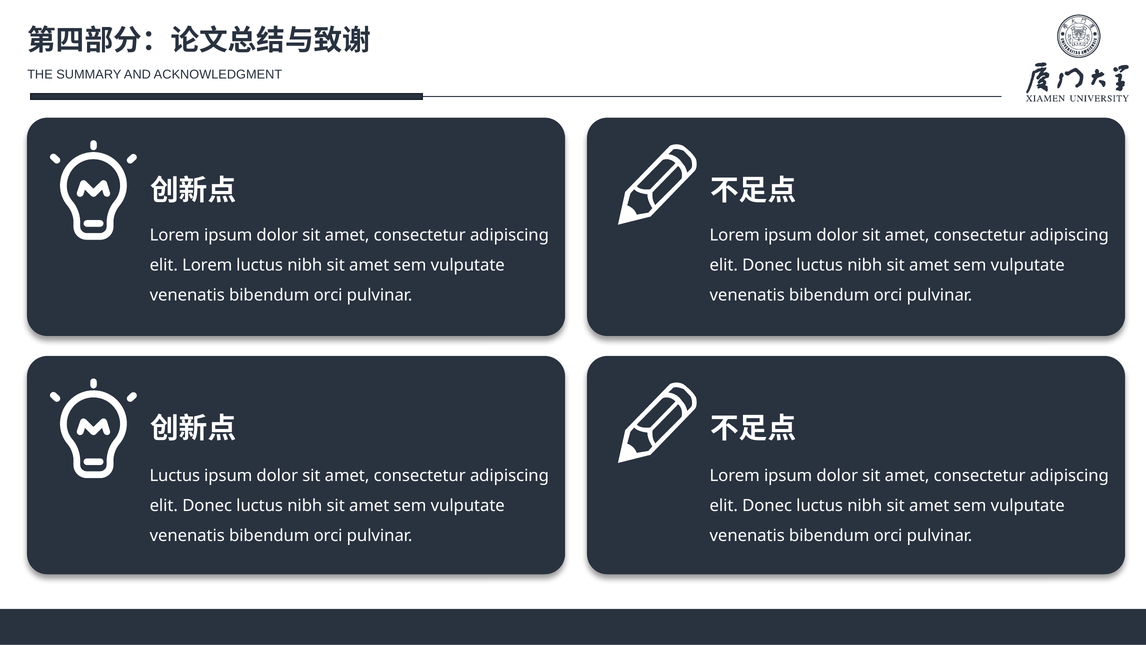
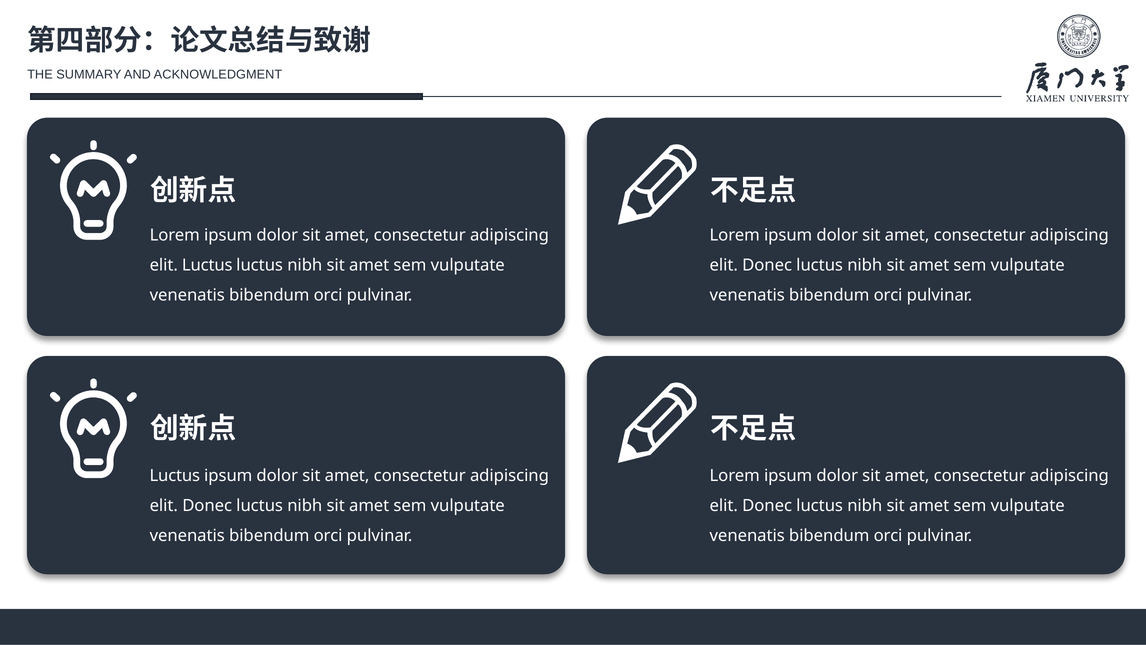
elit Lorem: Lorem -> Luctus
